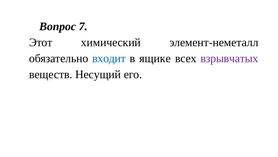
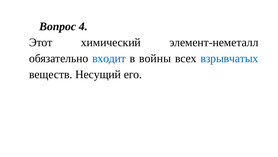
7: 7 -> 4
ящике: ящике -> войны
взрывчатых colour: purple -> blue
